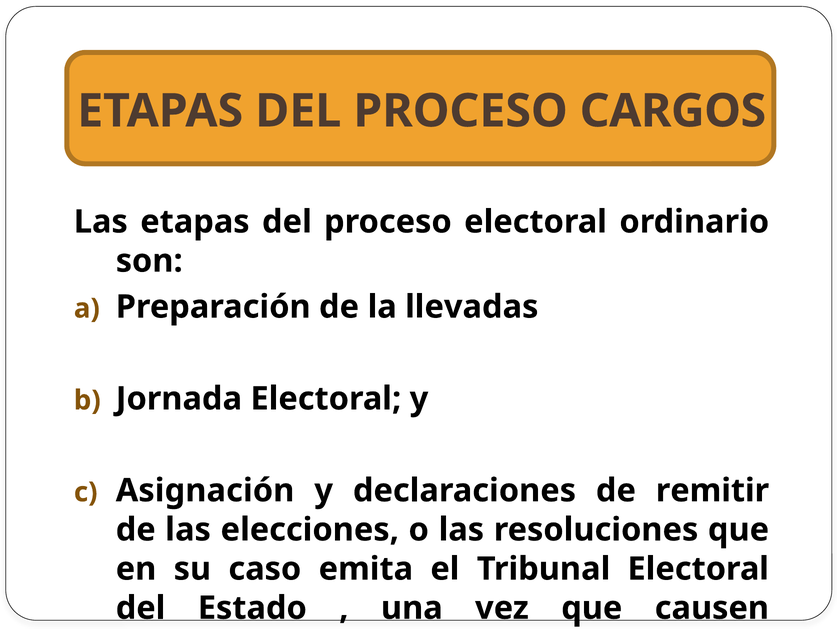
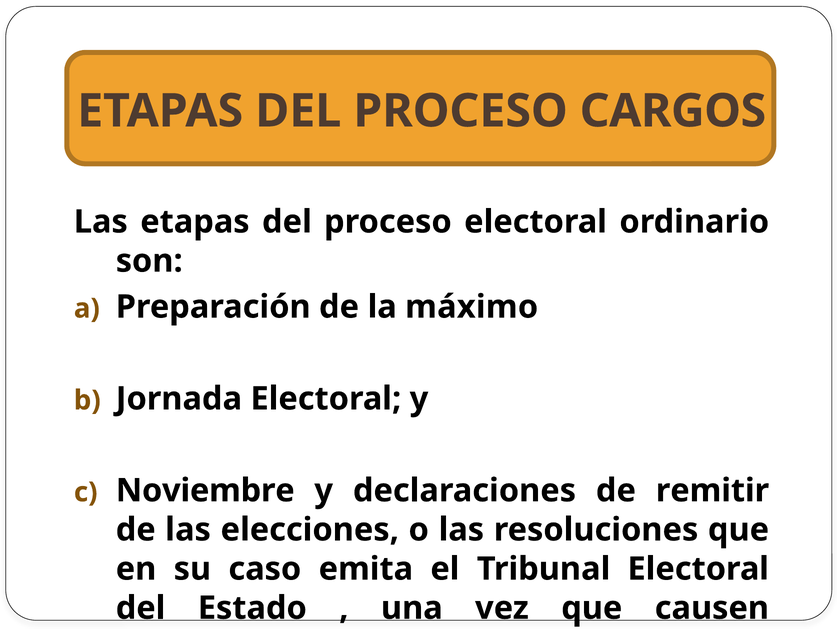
llevadas: llevadas -> máximo
Asignación: Asignación -> Noviembre
